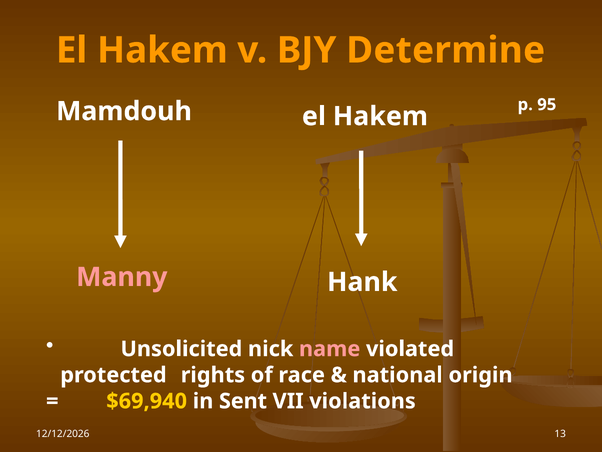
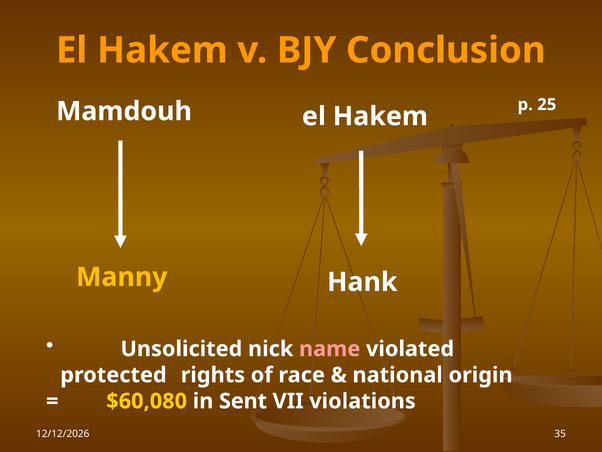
Determine: Determine -> Conclusion
95: 95 -> 25
Manny colour: pink -> yellow
$69,940: $69,940 -> $60,080
13: 13 -> 35
